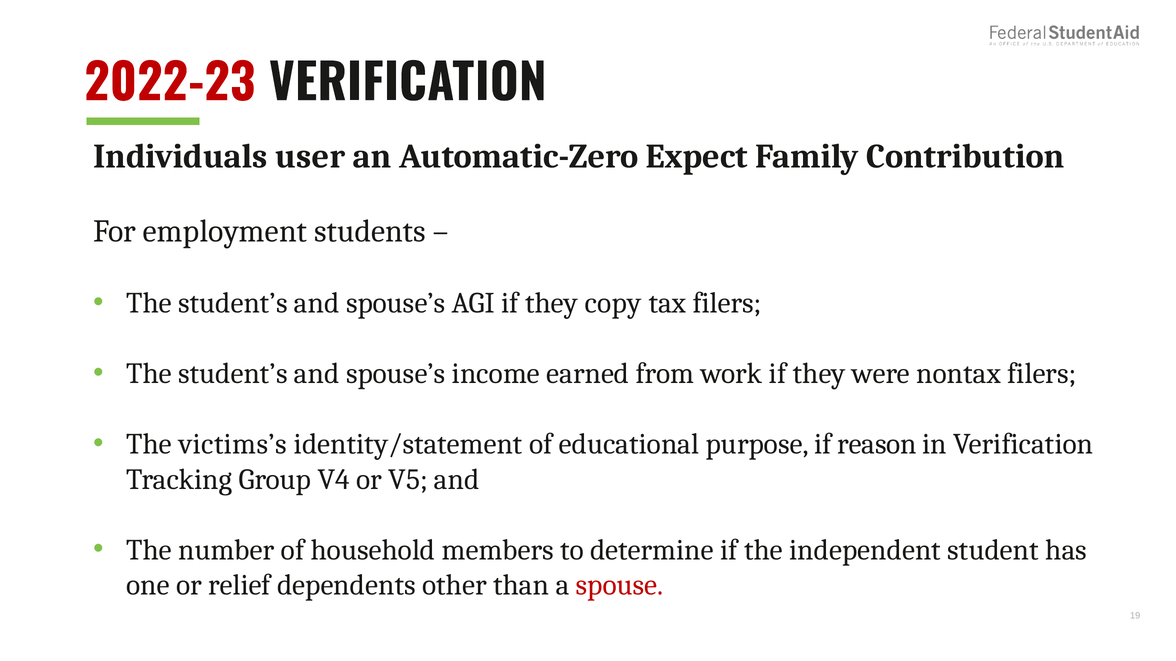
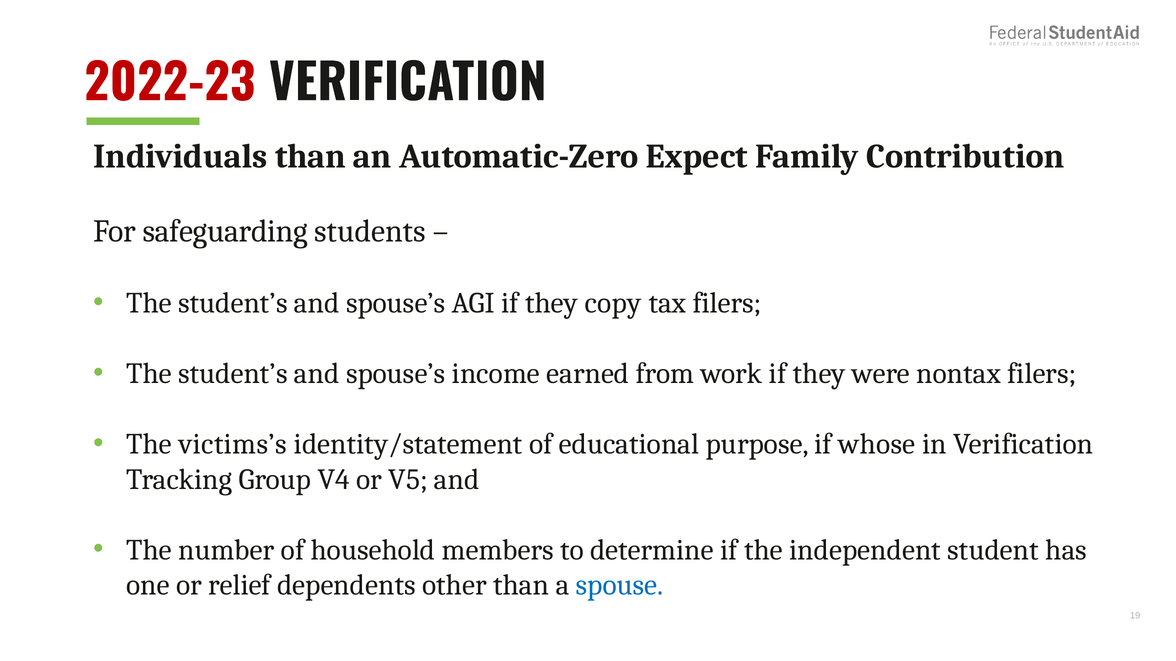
Individuals user: user -> than
employment: employment -> safeguarding
reason: reason -> whose
spouse colour: red -> blue
